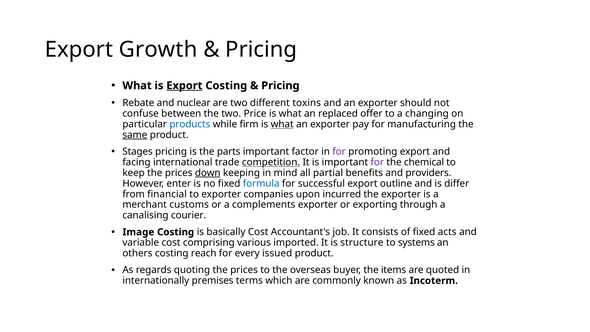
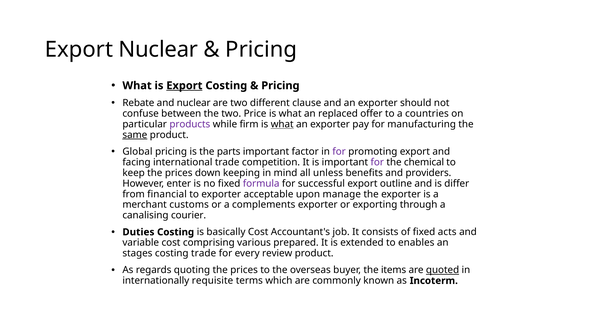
Export Growth: Growth -> Nuclear
toxins: toxins -> clause
changing: changing -> countries
products colour: blue -> purple
Stages: Stages -> Global
competition underline: present -> none
down underline: present -> none
partial: partial -> unless
formula colour: blue -> purple
companies: companies -> acceptable
incurred: incurred -> manage
Image: Image -> Duties
imported: imported -> prepared
structure: structure -> extended
systems: systems -> enables
others: others -> stages
costing reach: reach -> trade
issued: issued -> review
quoted underline: none -> present
premises: premises -> requisite
